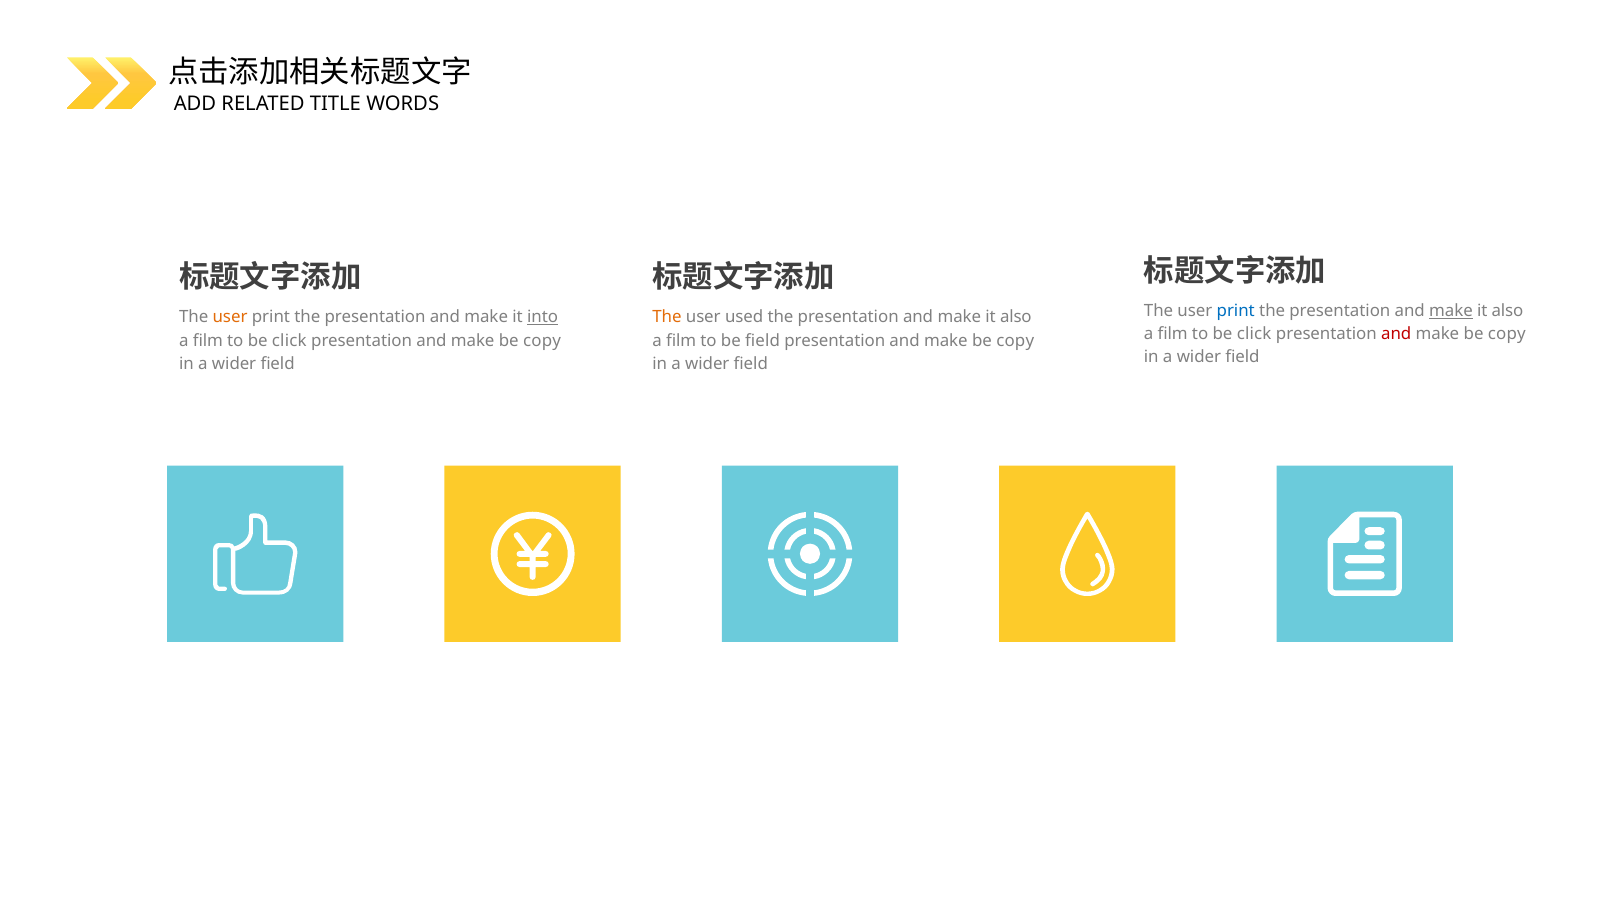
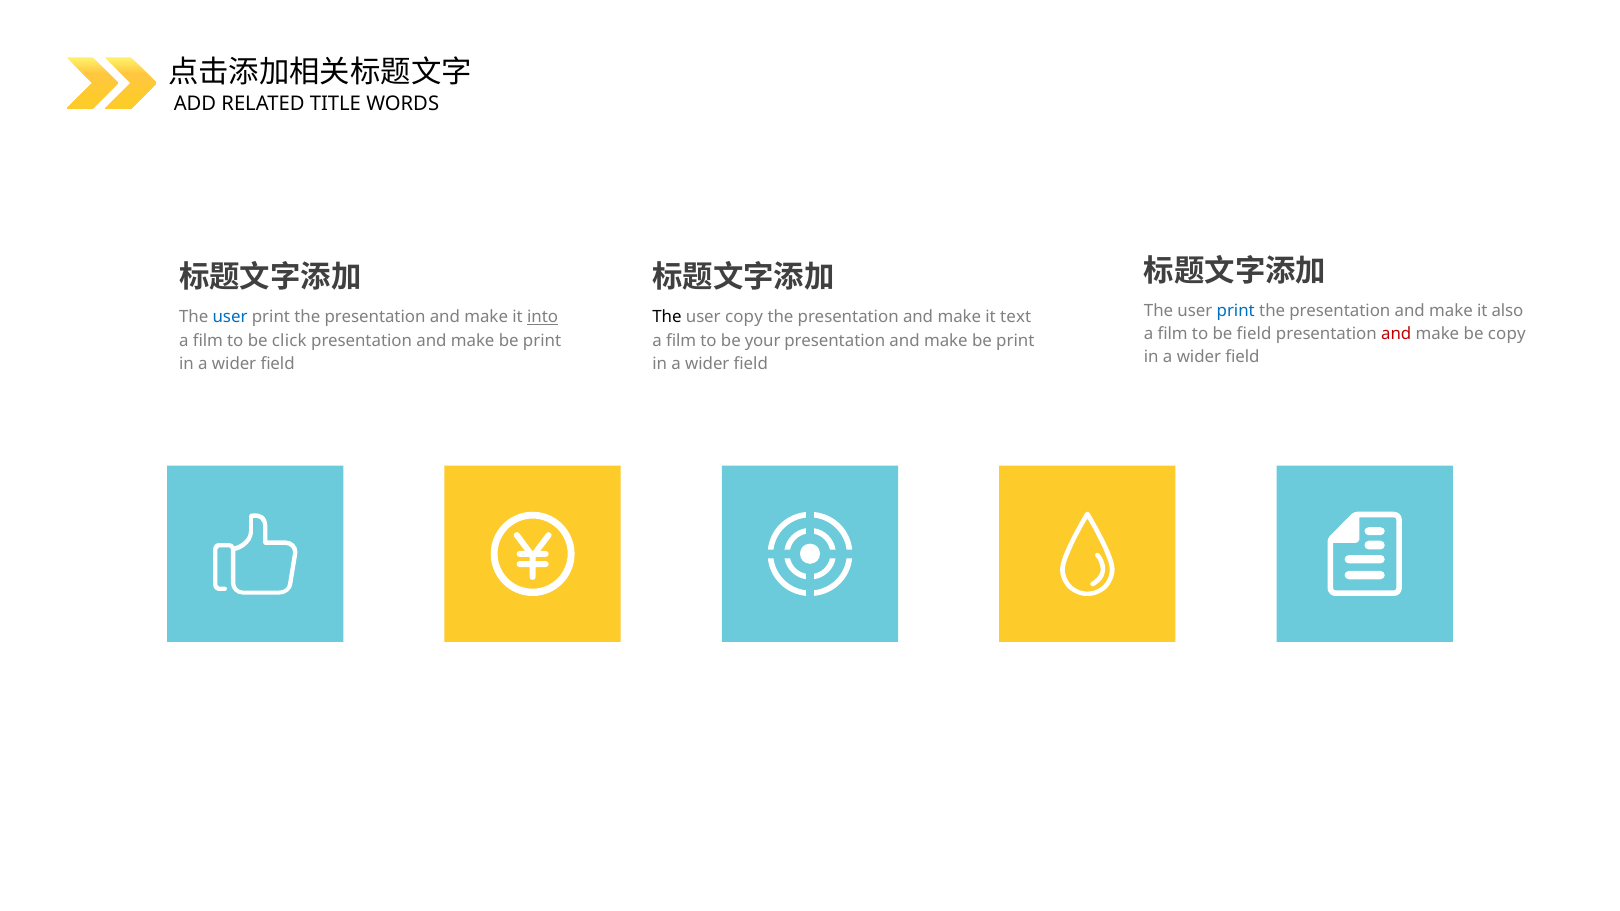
make at (1451, 311) underline: present -> none
user at (230, 317) colour: orange -> blue
The at (667, 317) colour: orange -> black
user used: used -> copy
also at (1016, 317): also -> text
click at (1254, 334): click -> field
copy at (542, 341): copy -> print
be field: field -> your
copy at (1015, 341): copy -> print
